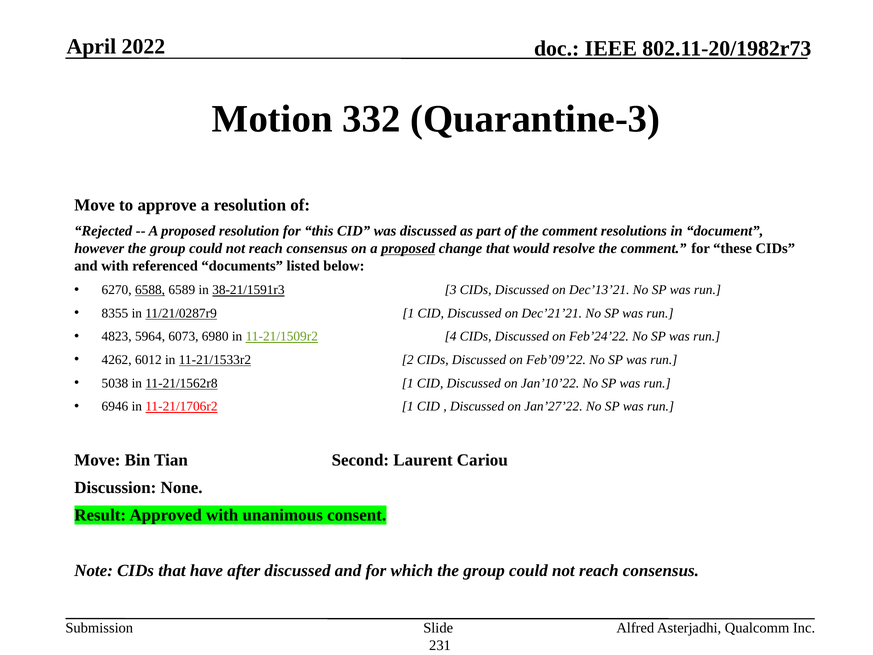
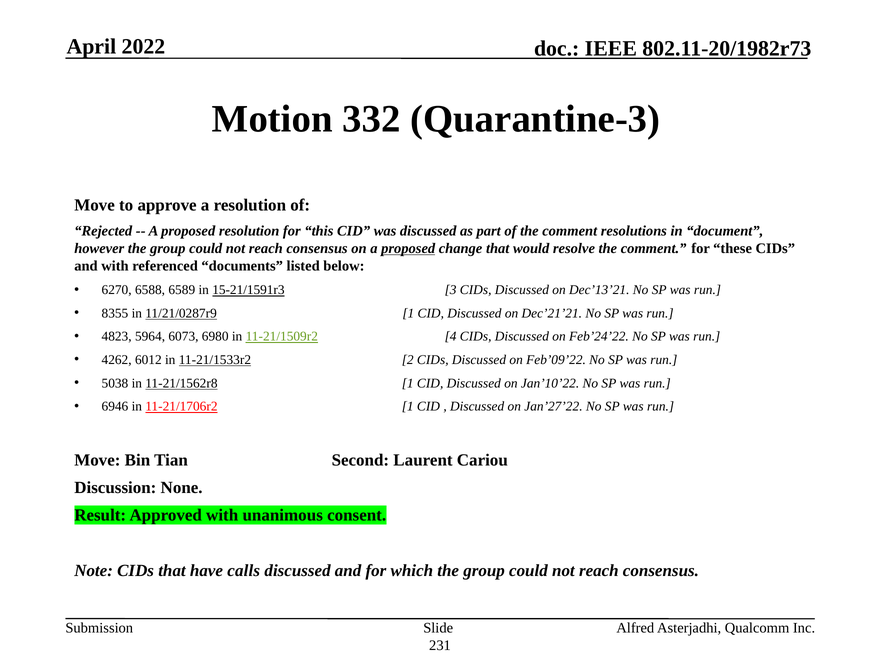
6588 underline: present -> none
38-21/1591r3: 38-21/1591r3 -> 15-21/1591r3
after: after -> calls
